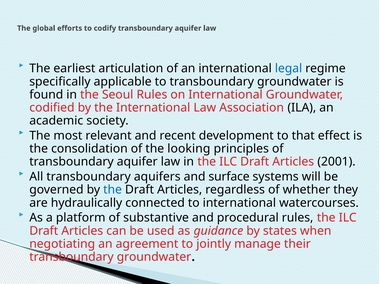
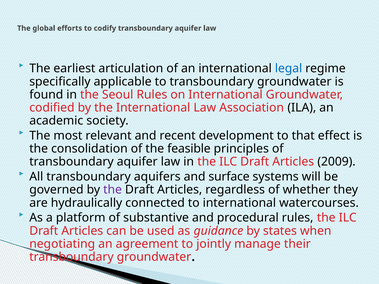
looking: looking -> feasible
2001: 2001 -> 2009
the at (113, 190) colour: blue -> purple
